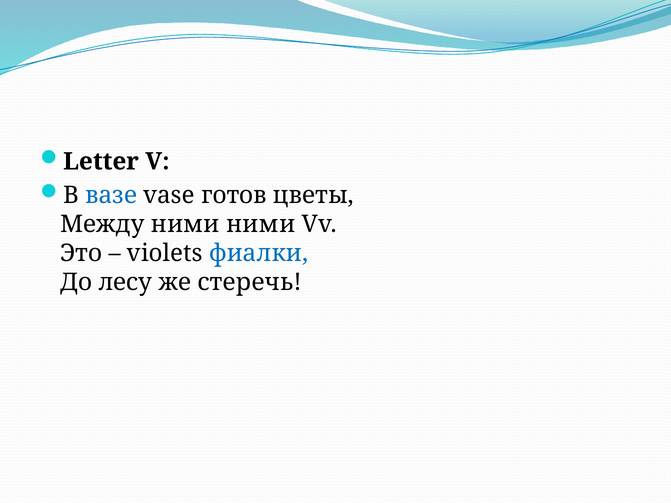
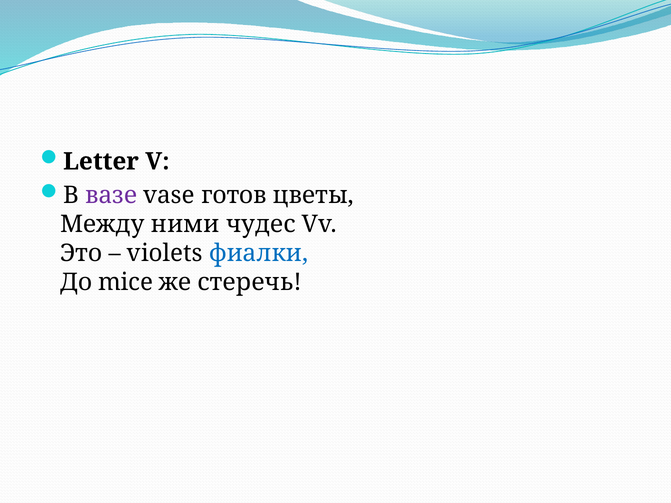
вазе colour: blue -> purple
ними ними: ними -> чудес
лесу: лесу -> mice
